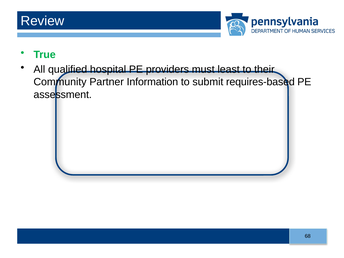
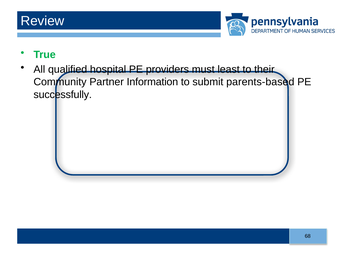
requires-based: requires-based -> parents-based
assessment: assessment -> successfully
